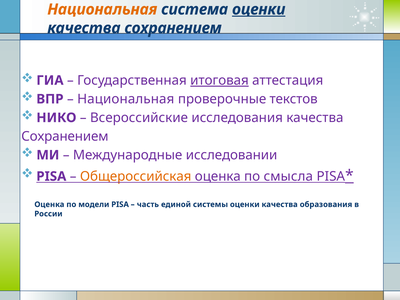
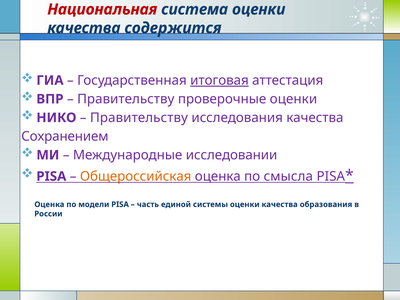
Национальная at (102, 9) colour: orange -> red
оценки at (259, 9) underline: present -> none
сохранением at (173, 28): сохранением -> содержится
Национальная at (126, 99): Национальная -> Правительству
проверочные текстов: текстов -> оценки
Всероссийские at (139, 118): Всероссийские -> Правительству
